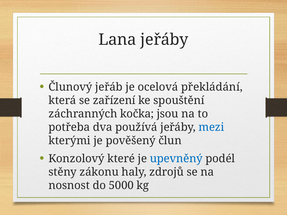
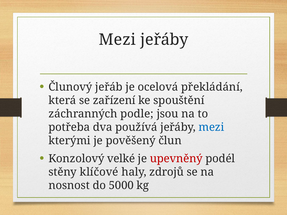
Lana at (117, 40): Lana -> Mezi
kočka: kočka -> podle
které: které -> velké
upevněný colour: blue -> red
zákonu: zákonu -> klíčové
